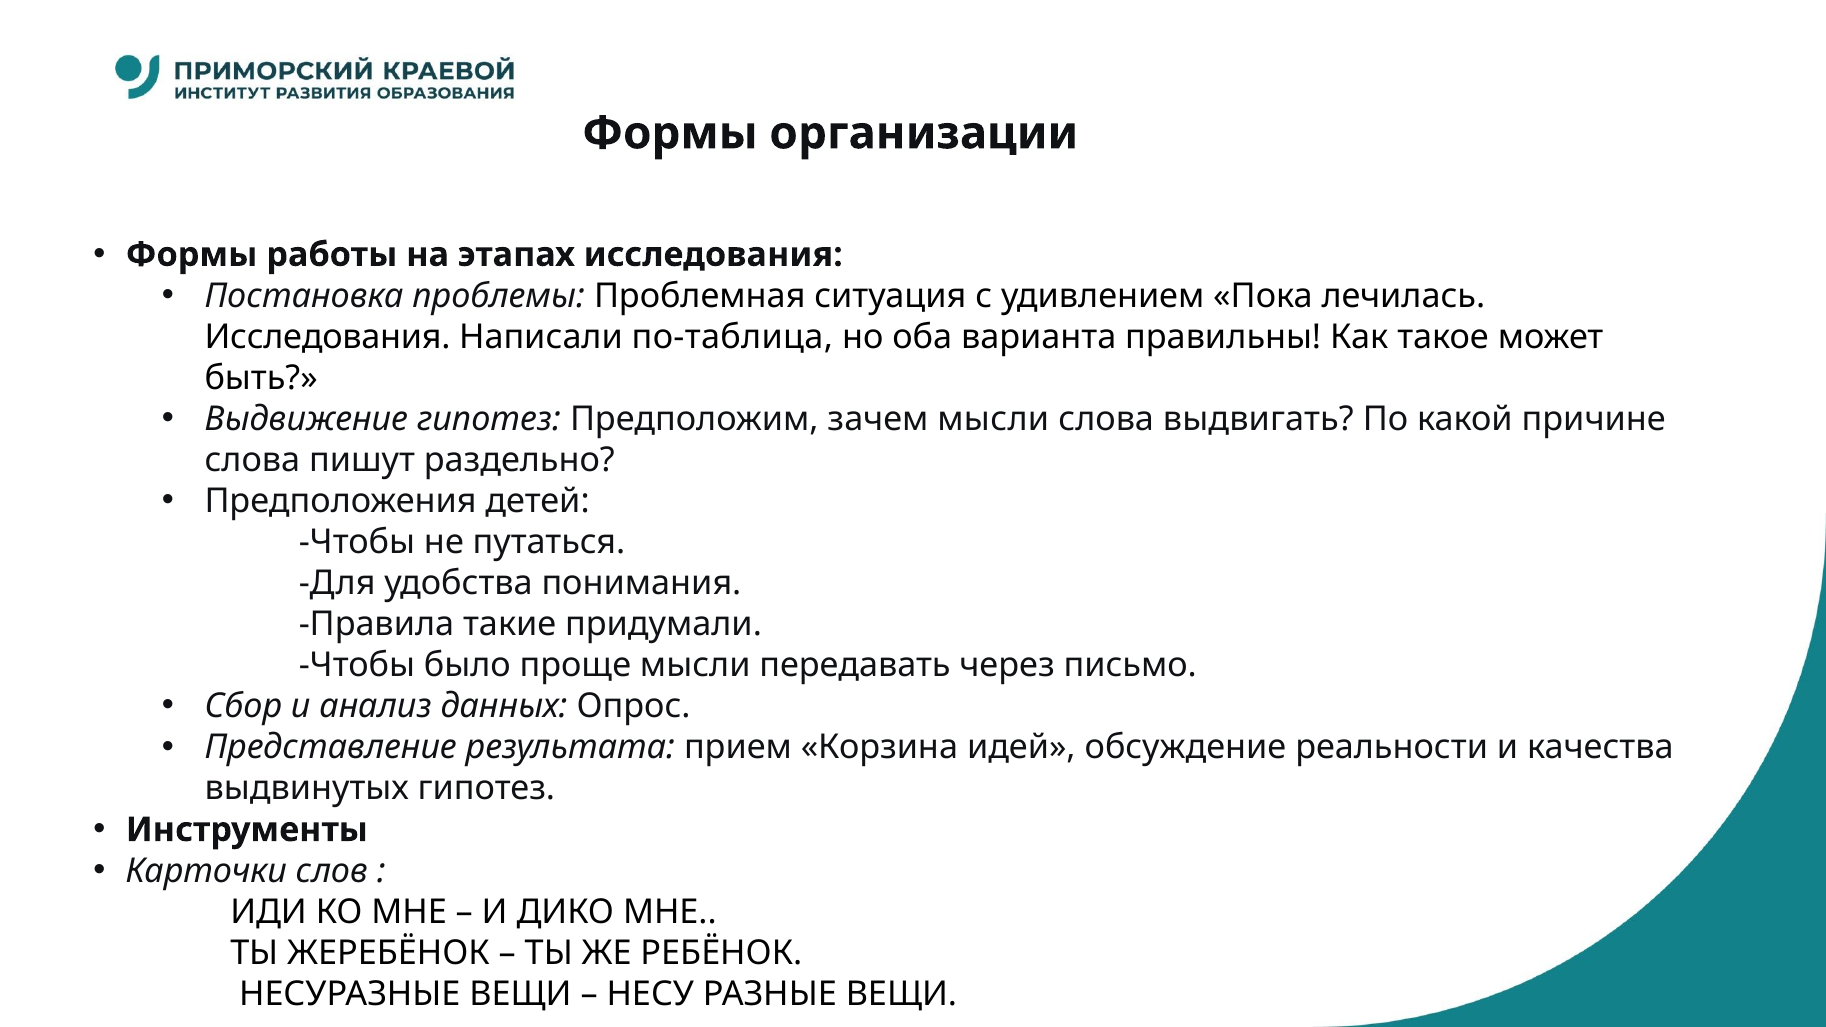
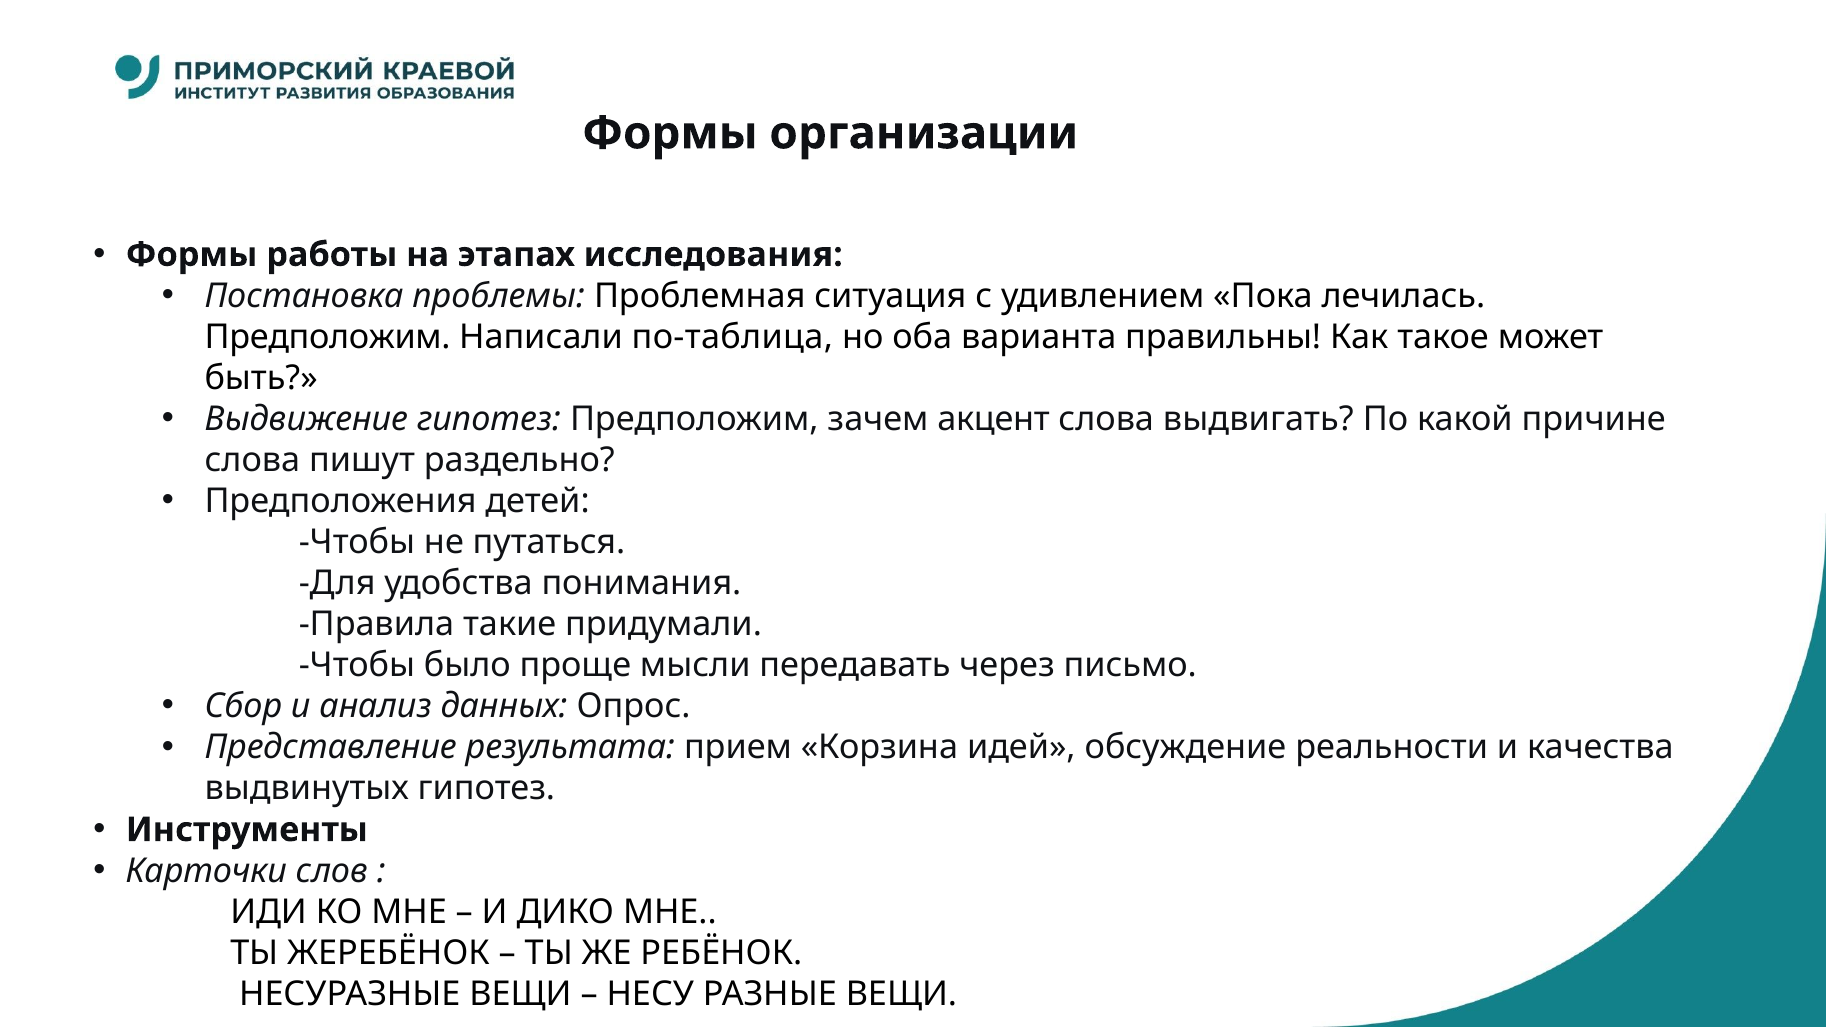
Исследования at (328, 337): Исследования -> Предположим
зачем мысли: мысли -> акцент
